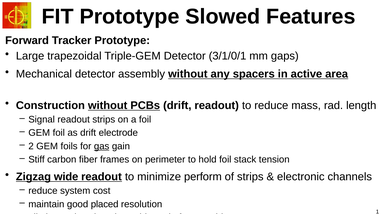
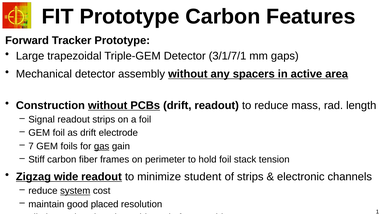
Prototype Slowed: Slowed -> Carbon
3/1/0/1: 3/1/0/1 -> 3/1/7/1
2: 2 -> 7
perform: perform -> student
system underline: none -> present
